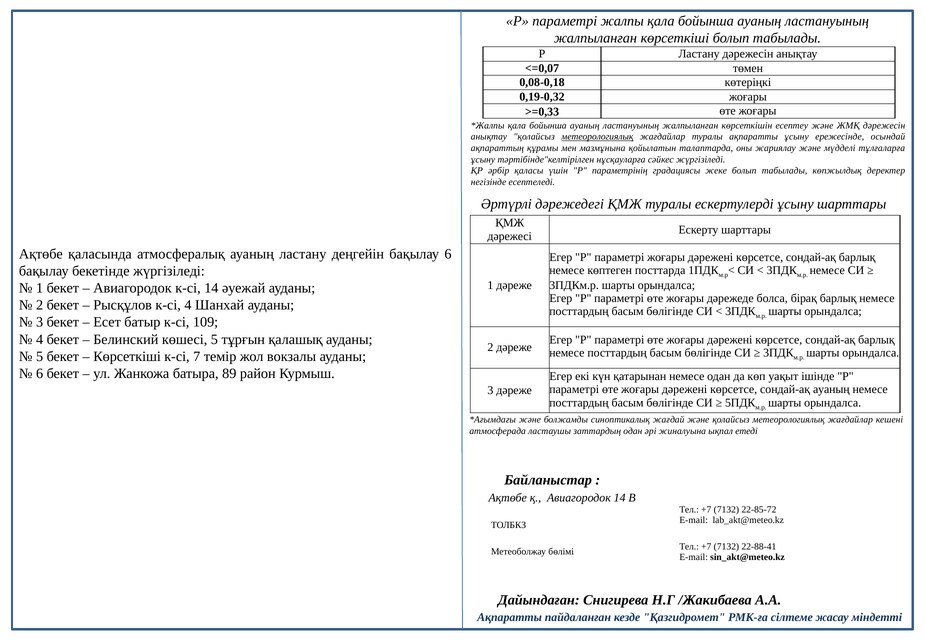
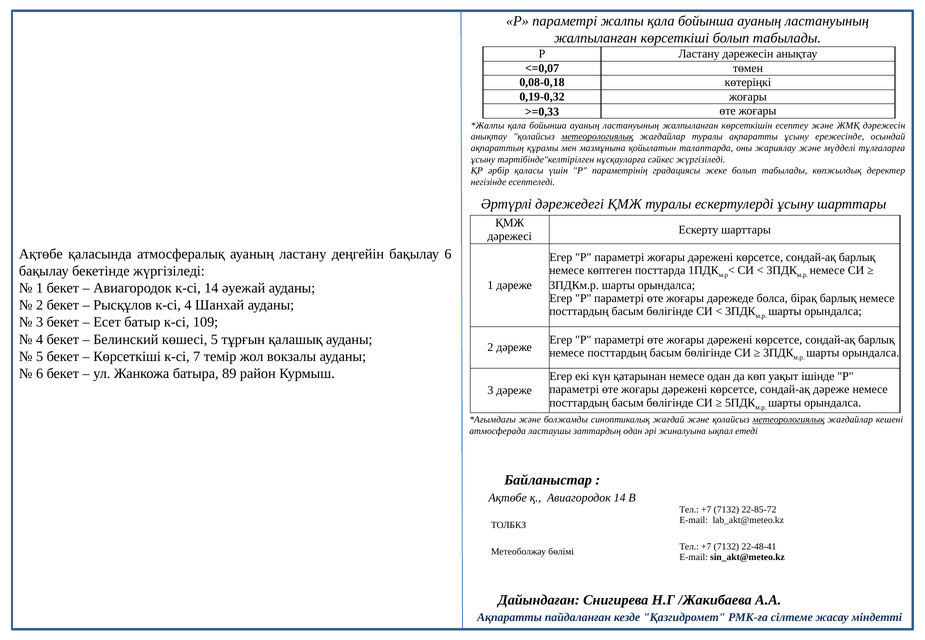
сондай-ақ ауаның: ауаның -> дәреже
метеорологиялық at (789, 420) underline: none -> present
22-88-41: 22-88-41 -> 22-48-41
